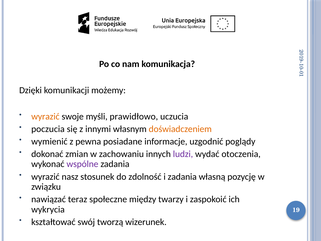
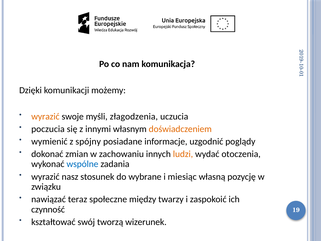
prawidłowo: prawidłowo -> złagodzenia
pewna: pewna -> spójny
ludzi colour: purple -> orange
wspólne colour: purple -> blue
zdolność: zdolność -> wybrane
i zadania: zadania -> miesiąc
wykrycia: wykrycia -> czynność
